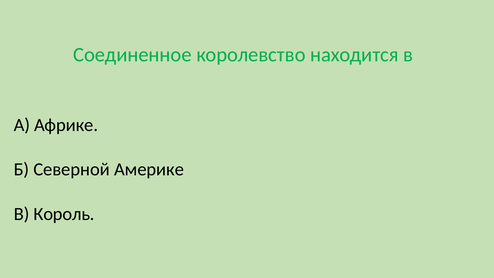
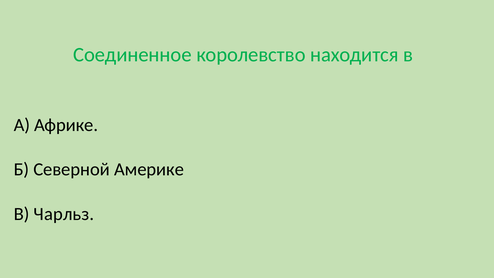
Король: Король -> Чарльз
